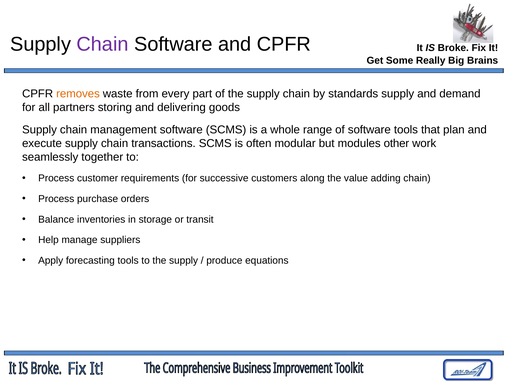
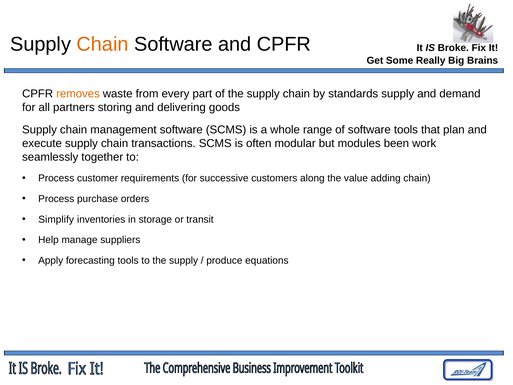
Chain at (103, 44) colour: purple -> orange
other: other -> been
Balance: Balance -> Simplify
